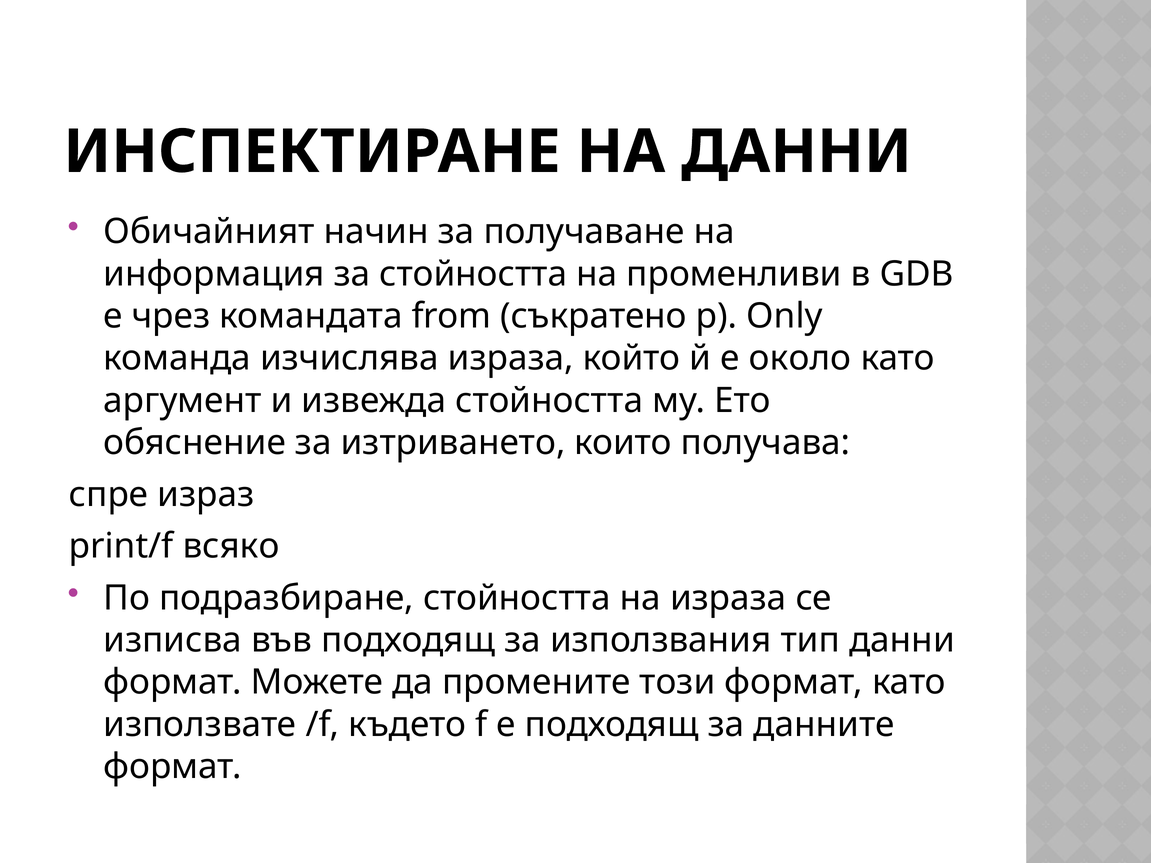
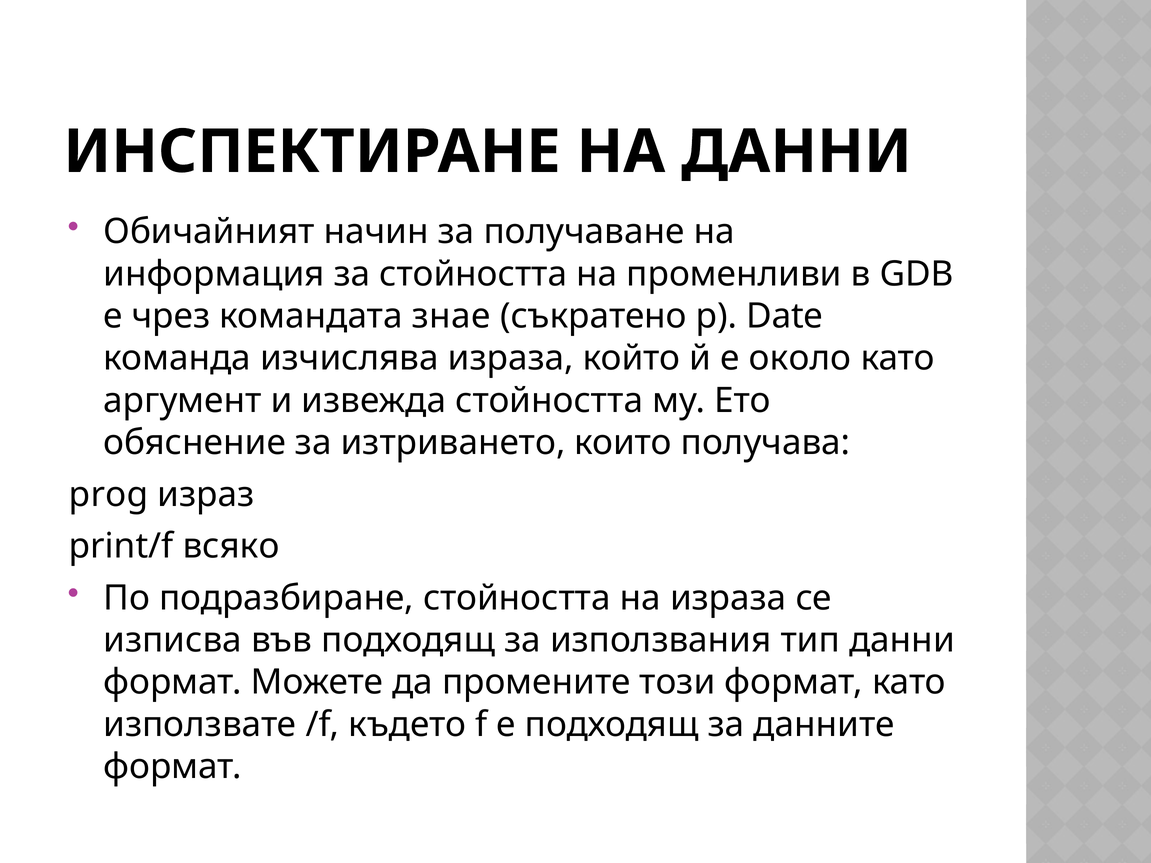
from: from -> знае
Only: Only -> Date
спре: спре -> prog
